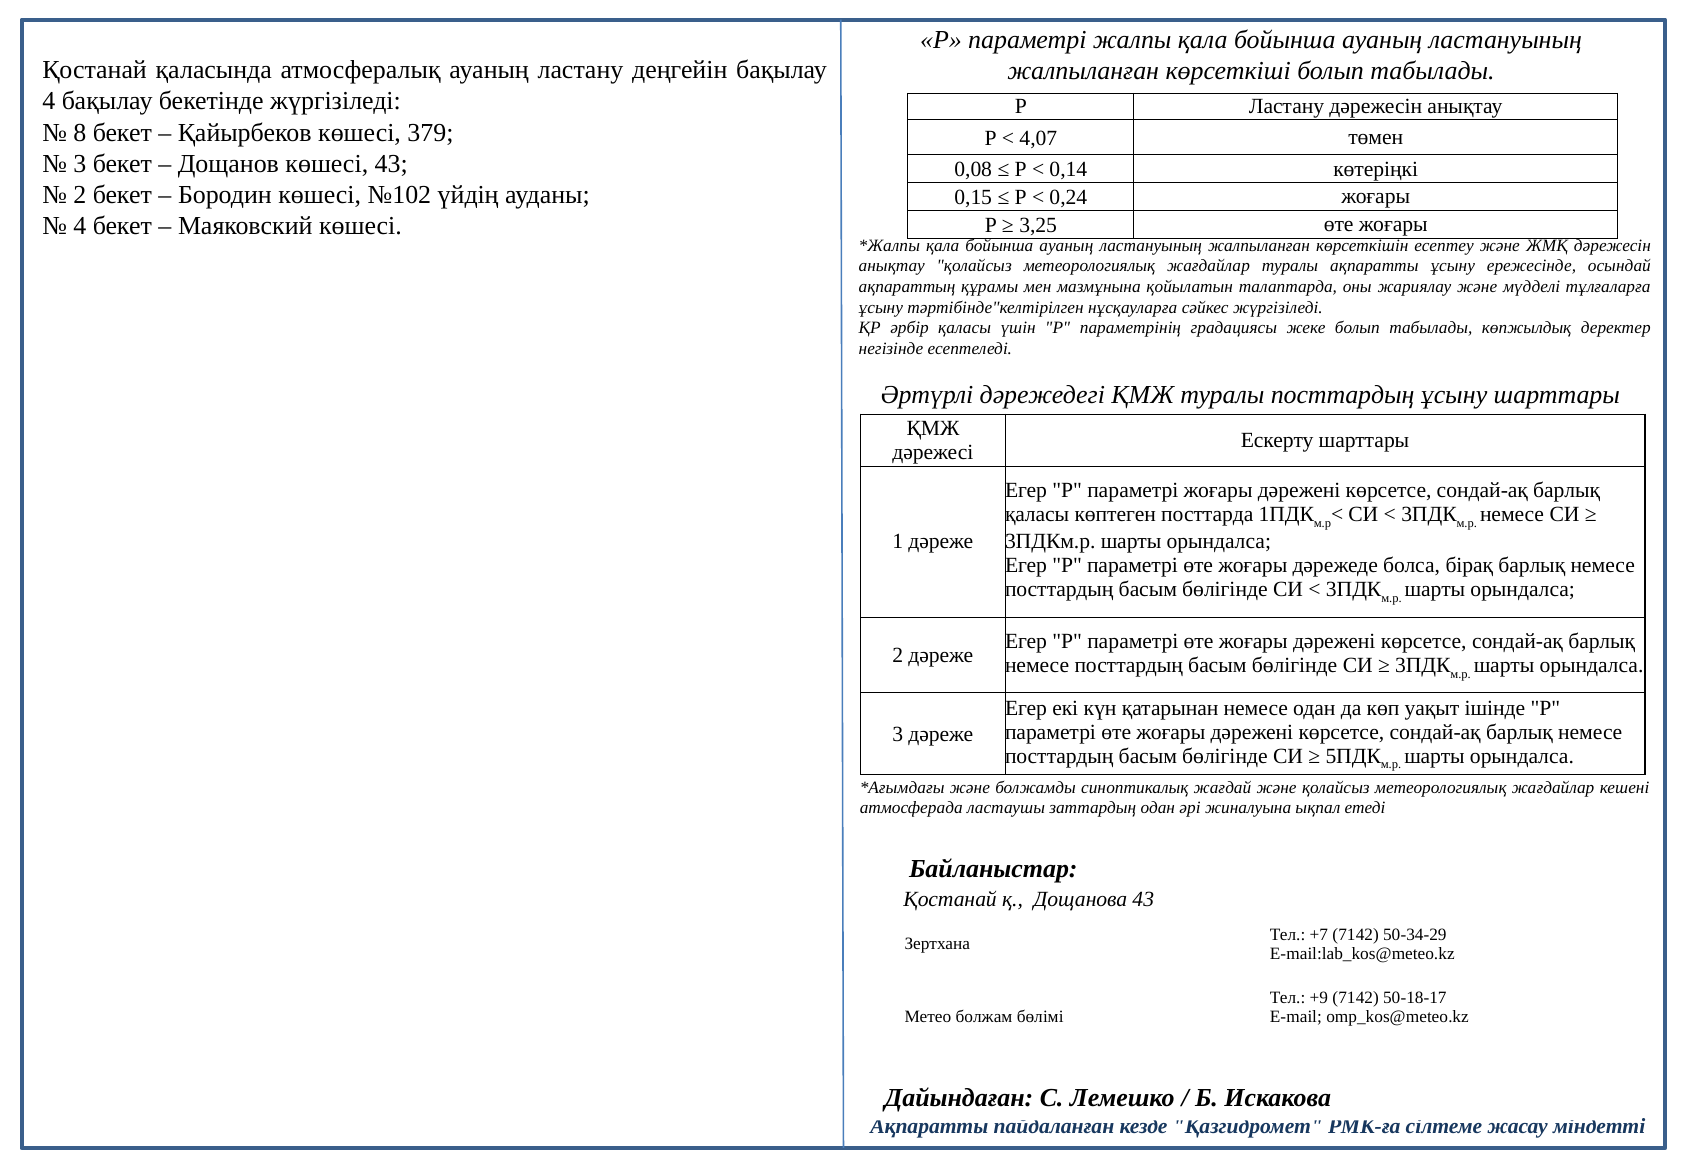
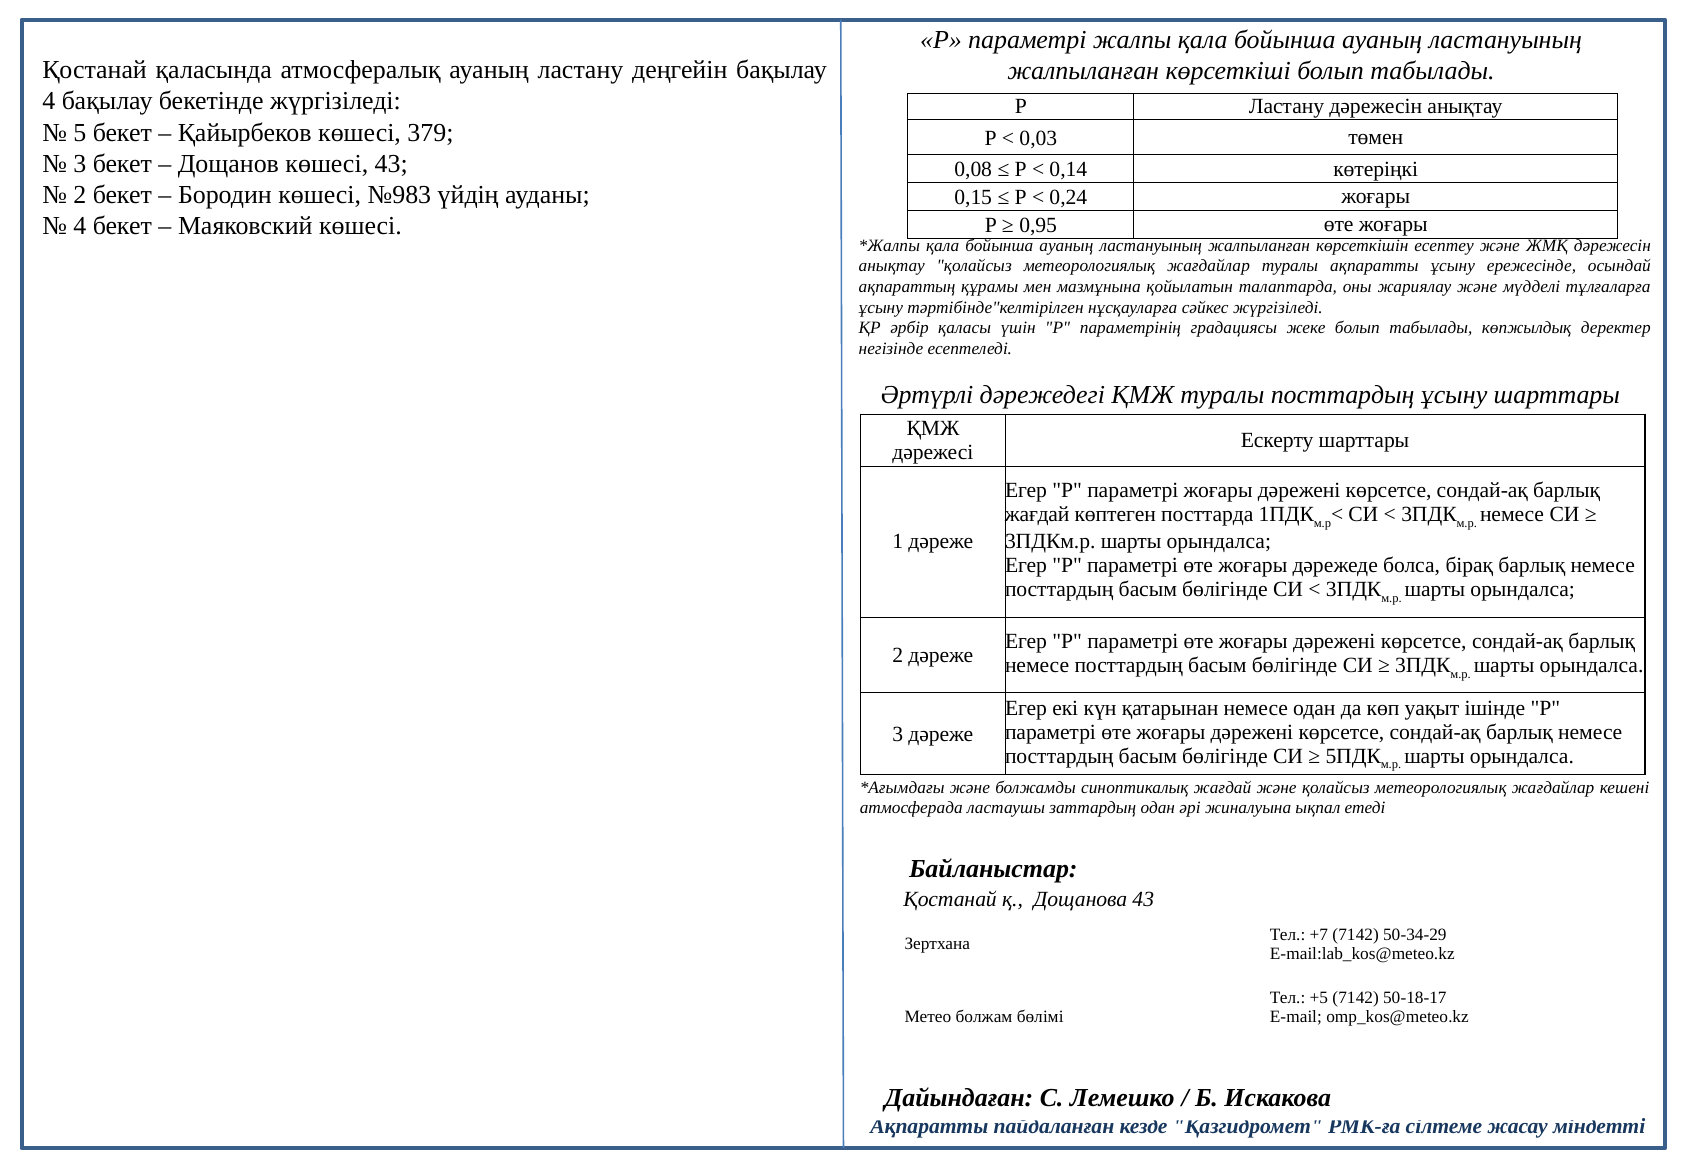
8: 8 -> 5
4,07: 4,07 -> 0,03
№102: №102 -> №983
3,25: 3,25 -> 0,95
қаласы at (1037, 515): қаласы -> жағдай
+9: +9 -> +5
